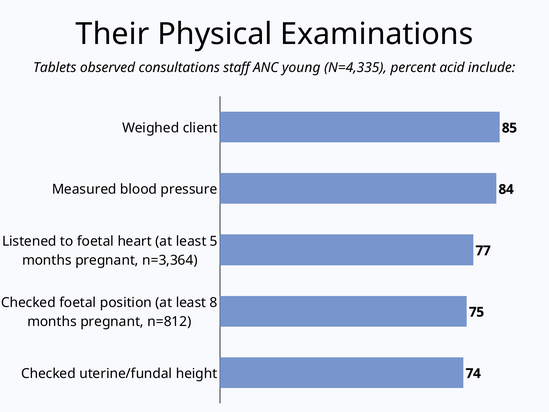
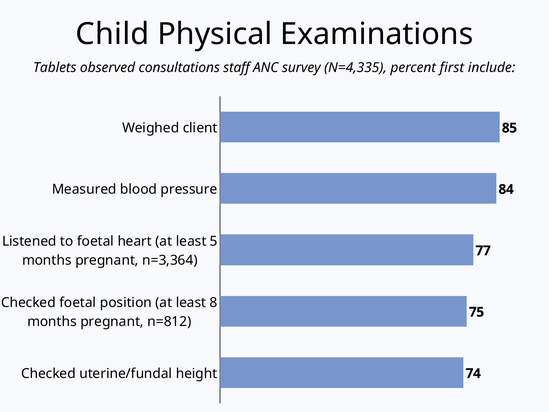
Their: Their -> Child
young: young -> survey
acid: acid -> first
